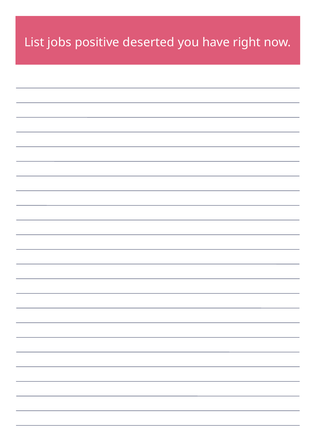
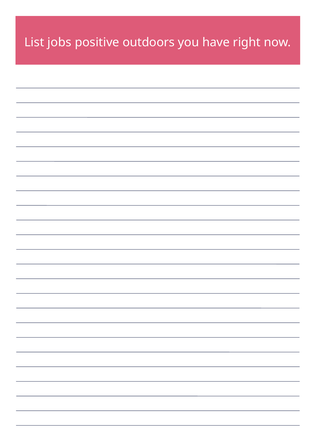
deserted: deserted -> outdoors
